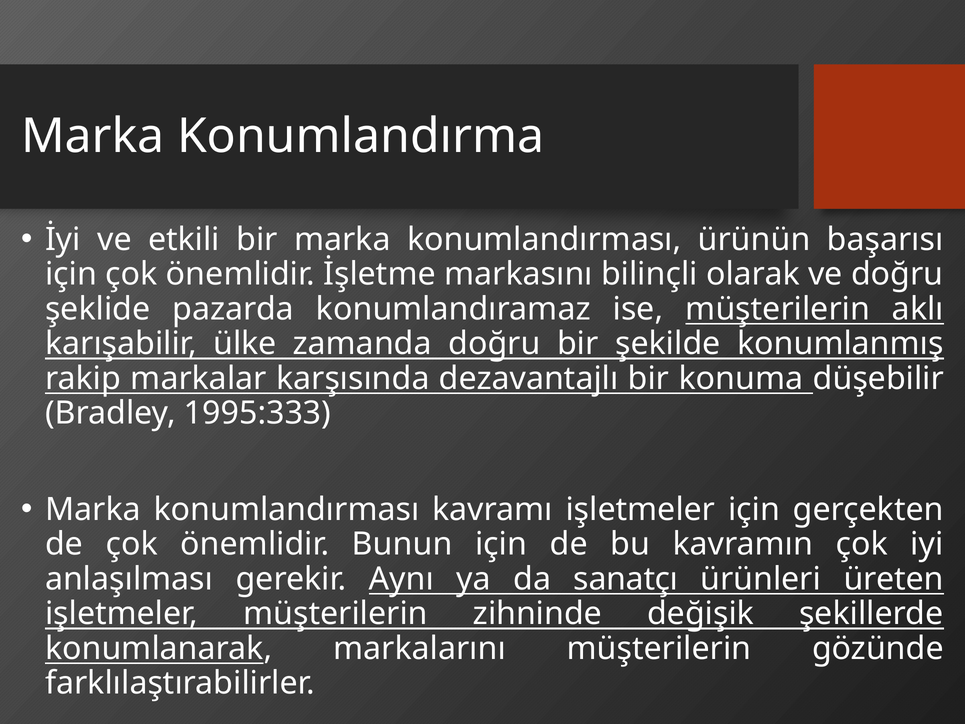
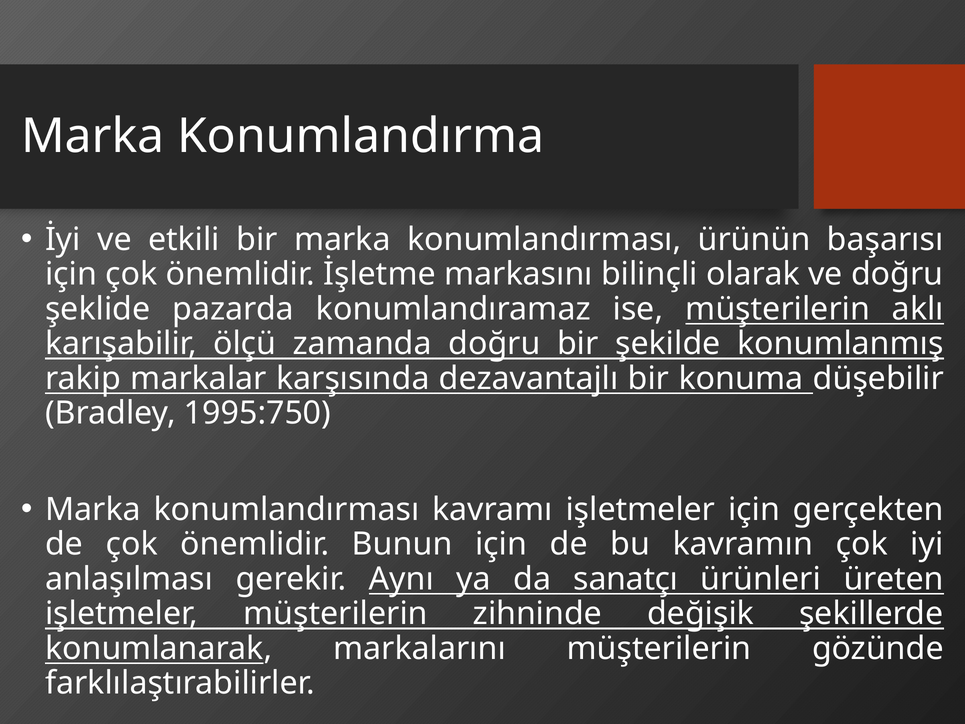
ülke: ülke -> ölçü
1995:333: 1995:333 -> 1995:750
